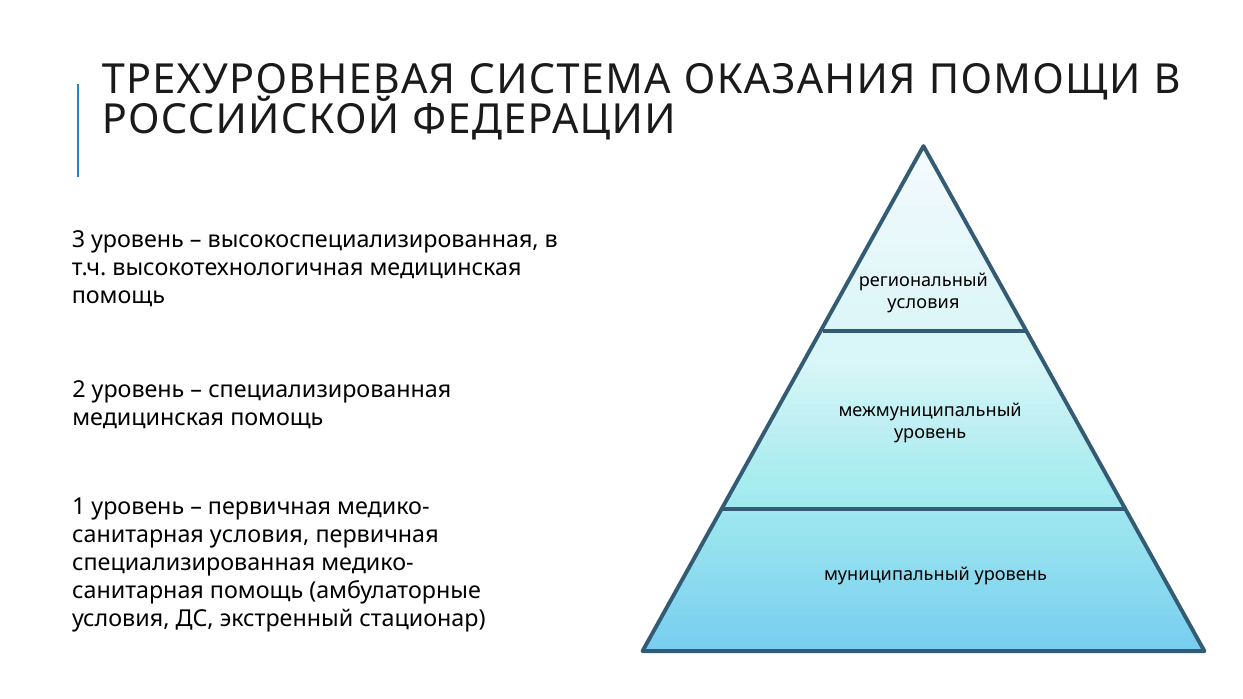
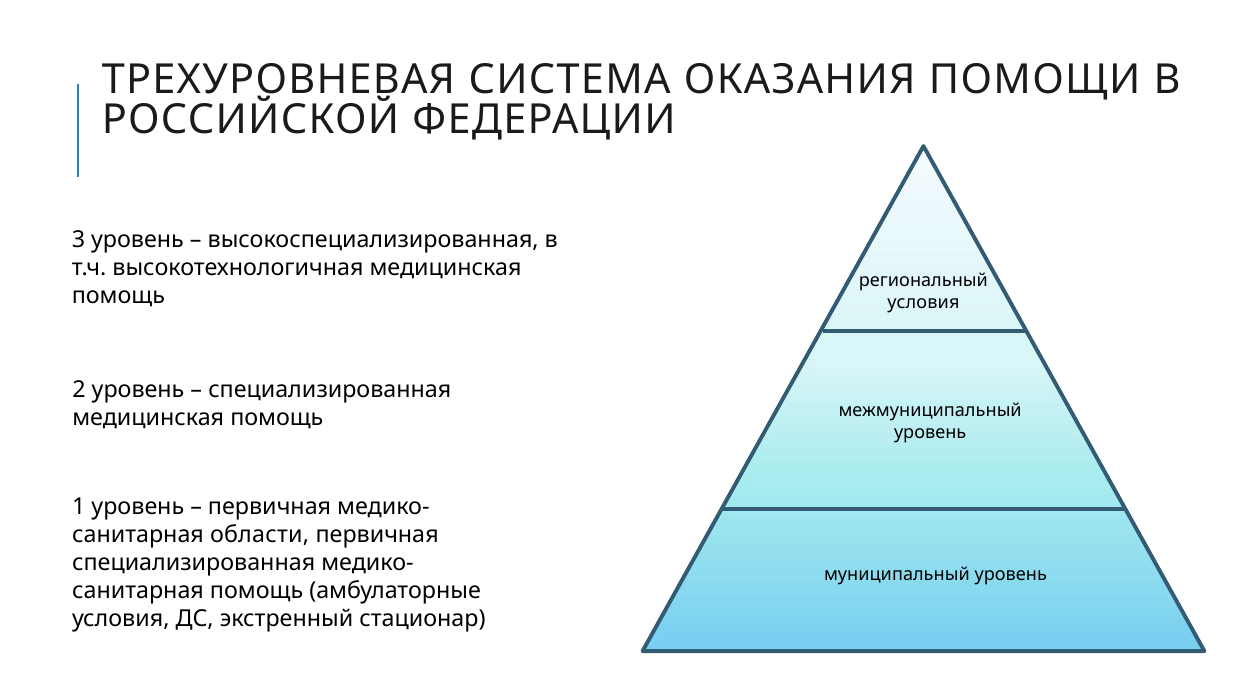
условия at (260, 535): условия -> области
